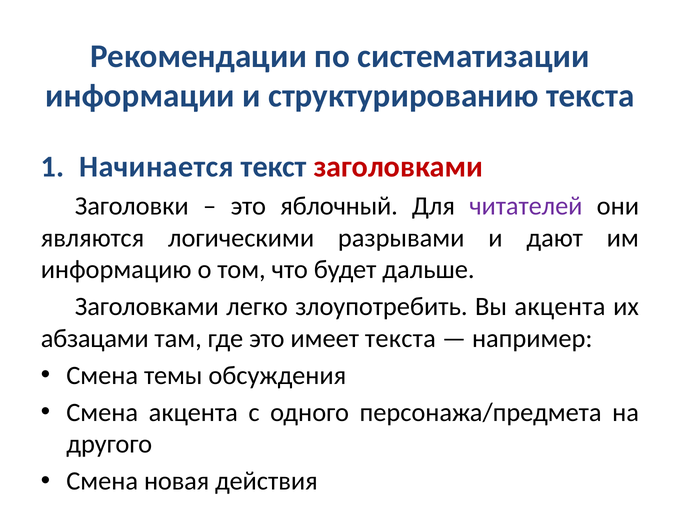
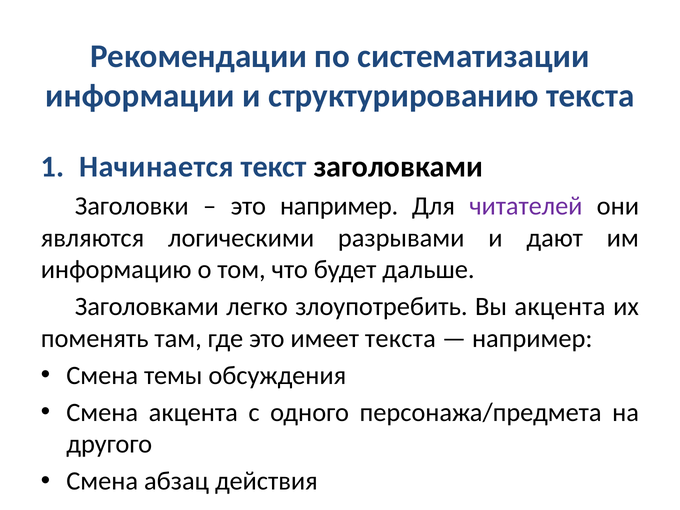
заголовками at (398, 167) colour: red -> black
это яблочный: яблочный -> например
абзацами: абзацами -> поменять
новая: новая -> абзац
